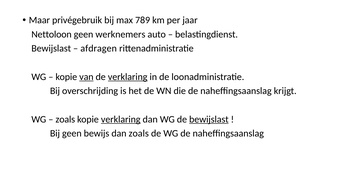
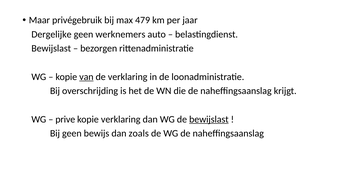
789: 789 -> 479
Nettoloon: Nettoloon -> Dergelijke
afdragen: afdragen -> bezorgen
verklaring at (128, 77) underline: present -> none
zoals at (65, 119): zoals -> prive
verklaring at (121, 119) underline: present -> none
